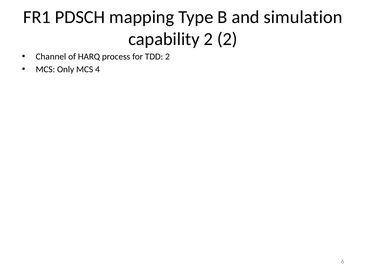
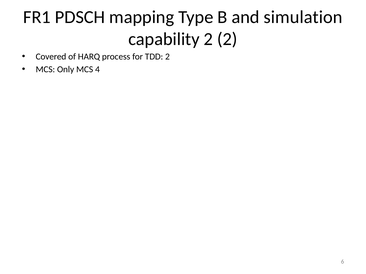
Channel: Channel -> Covered
